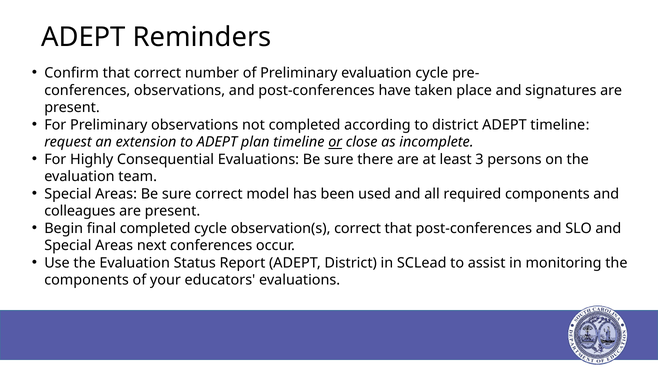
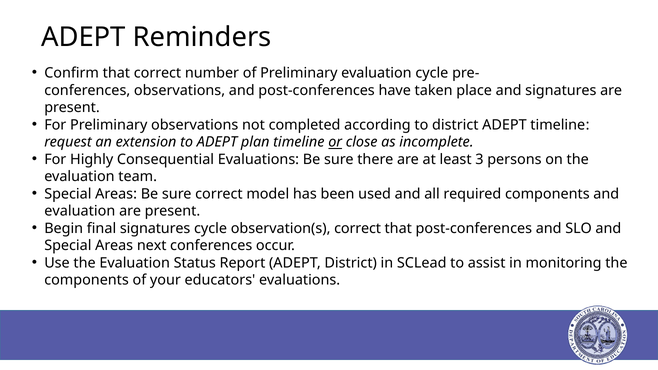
colleagues at (80, 211): colleagues -> evaluation
final completed: completed -> signatures
